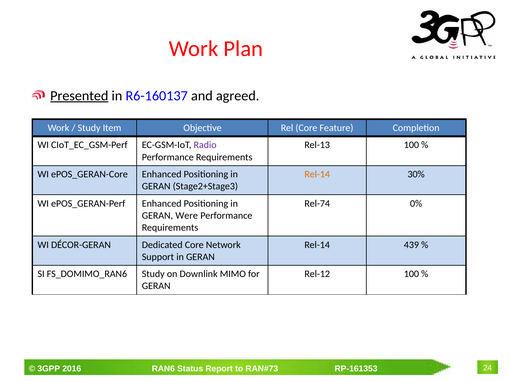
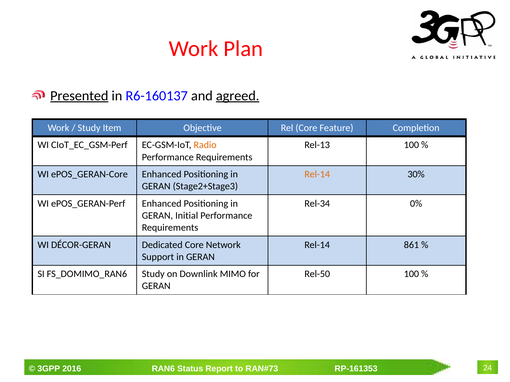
agreed underline: none -> present
Radio colour: purple -> orange
Rel-74: Rel-74 -> Rel-34
Were: Were -> Initial
439: 439 -> 861
Rel-12: Rel-12 -> Rel-50
